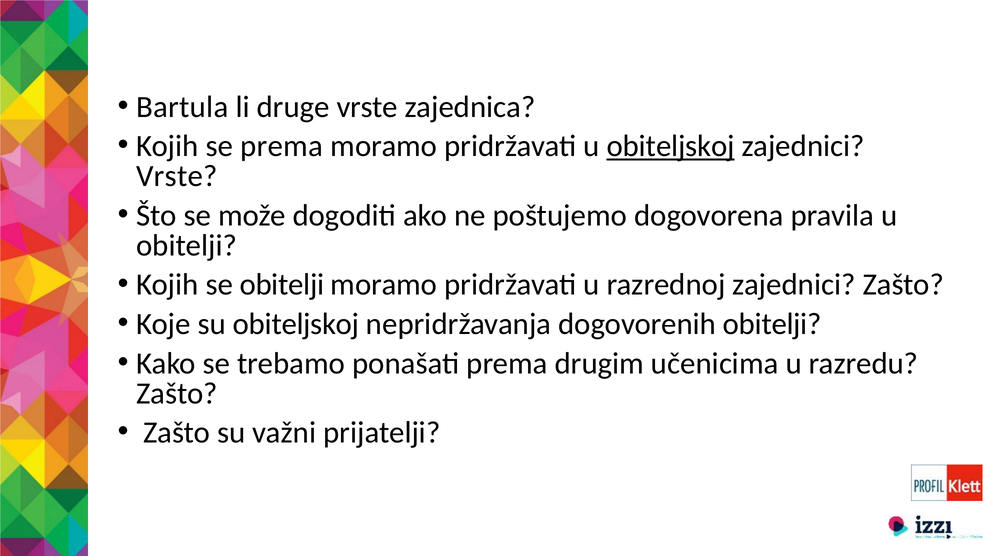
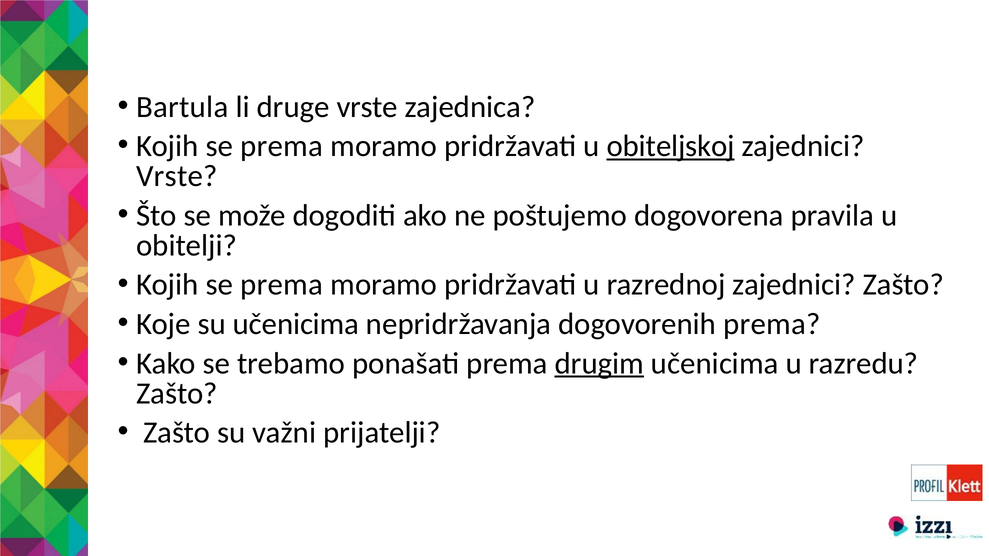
obitelji at (282, 285): obitelji -> prema
su obiteljskoj: obiteljskoj -> učenicima
dogovorenih obitelji: obitelji -> prema
drugim underline: none -> present
